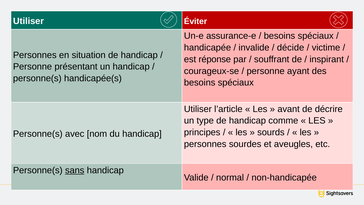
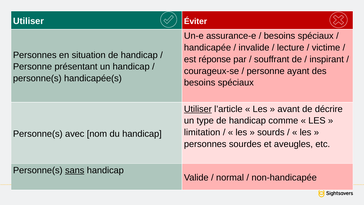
décide: décide -> lecture
Utiliser at (198, 109) underline: none -> present
principes: principes -> limitation
